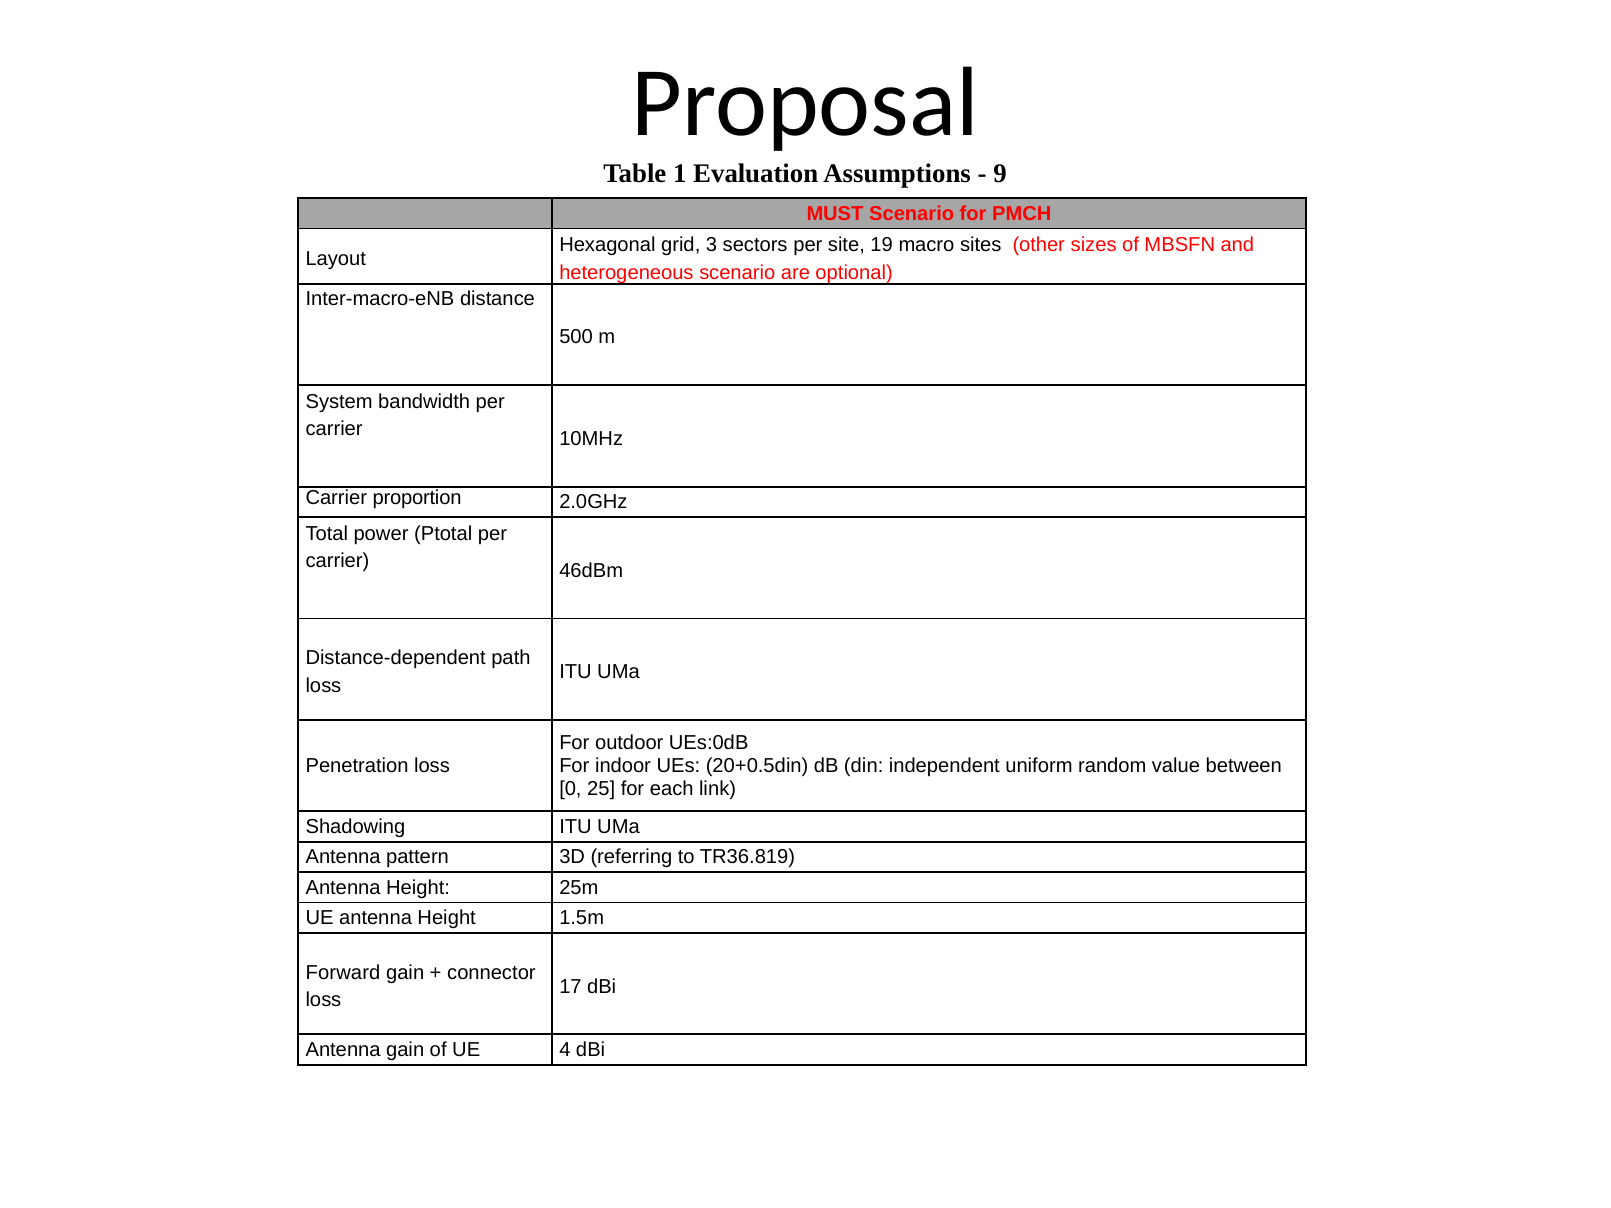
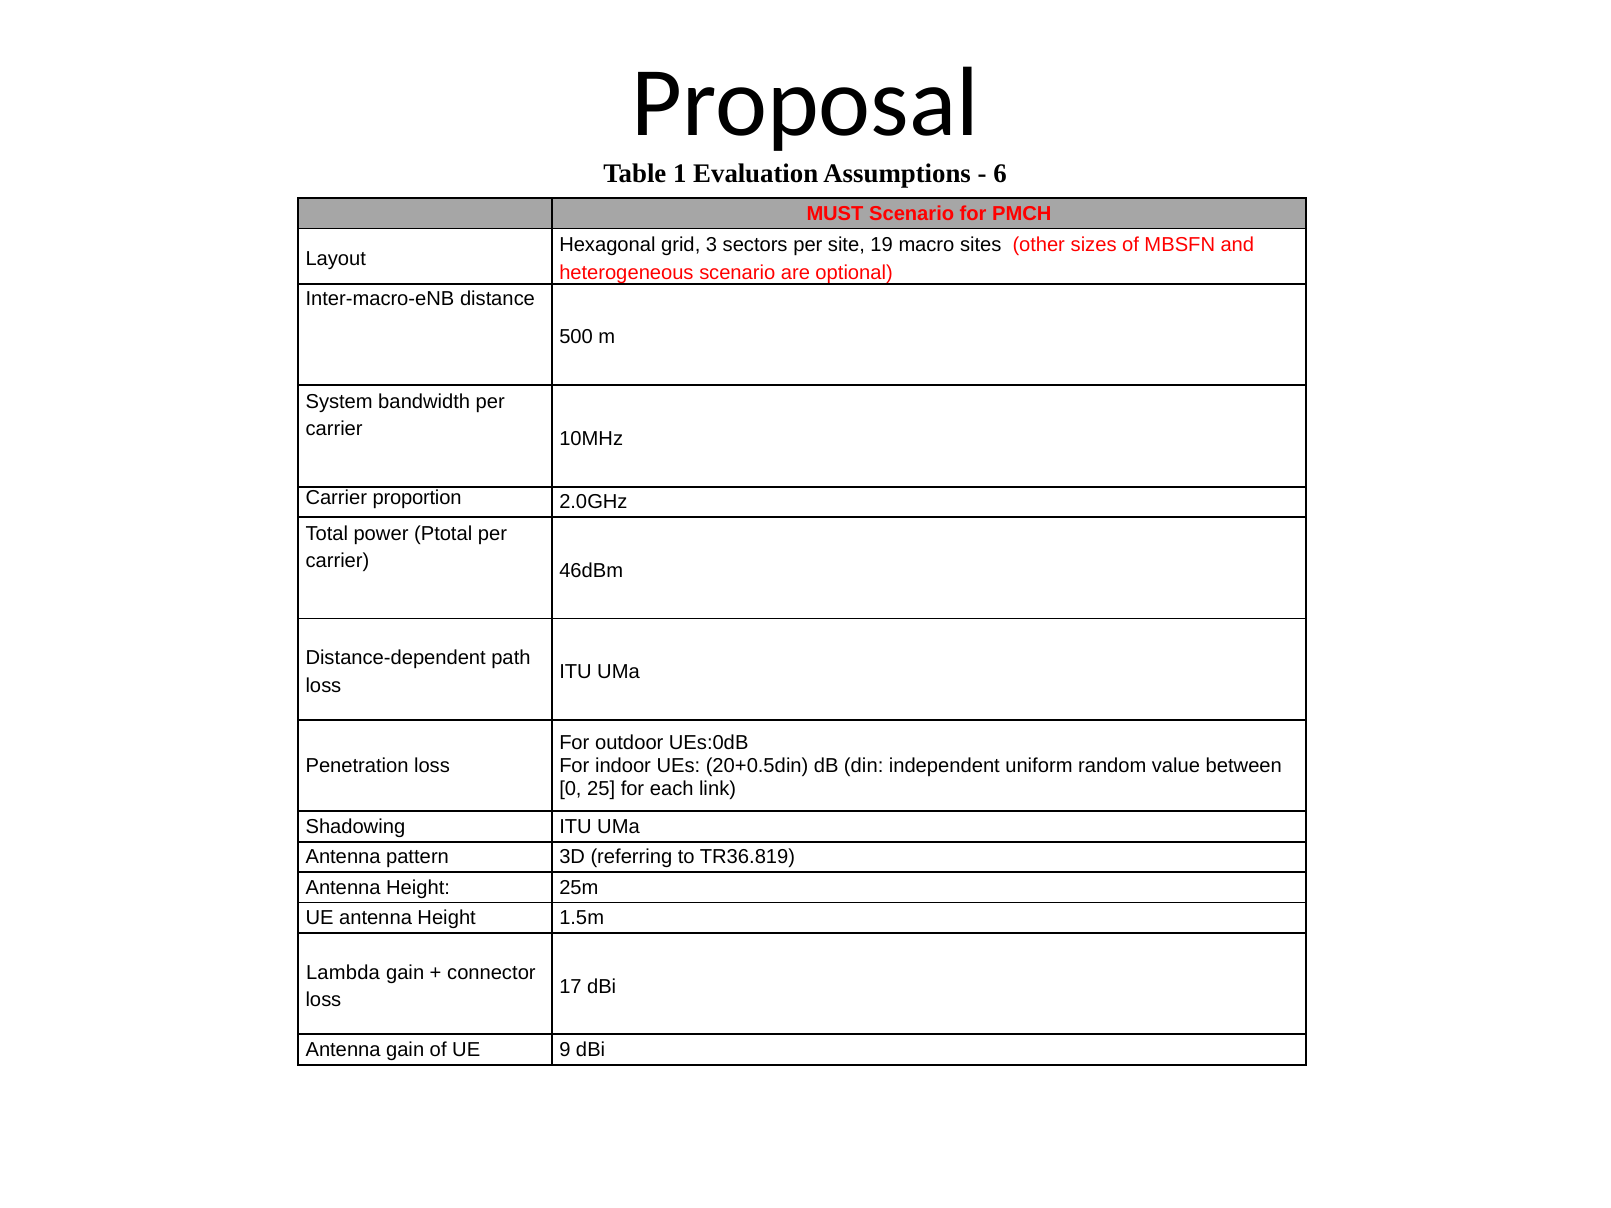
9: 9 -> 6
Forward: Forward -> Lambda
4: 4 -> 9
